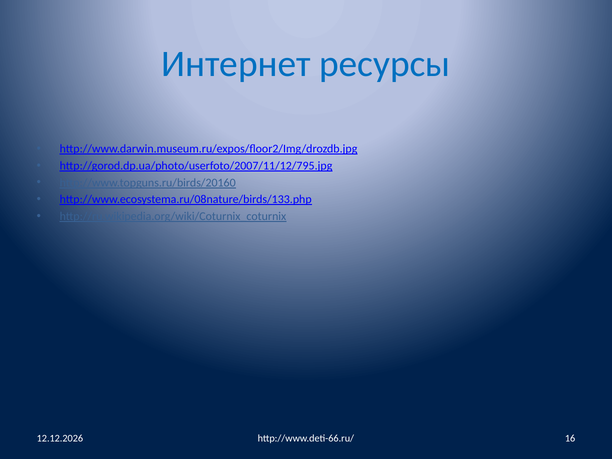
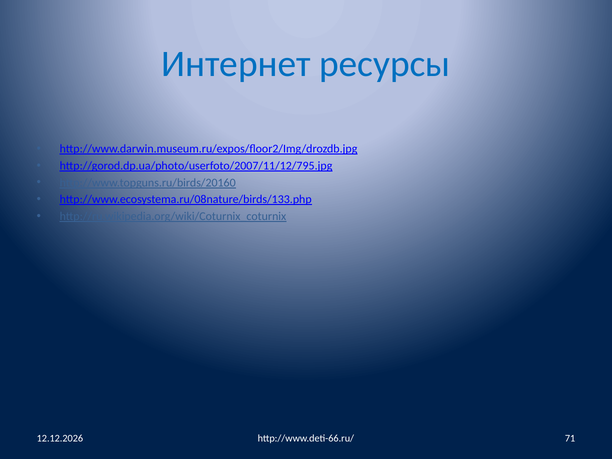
16: 16 -> 71
